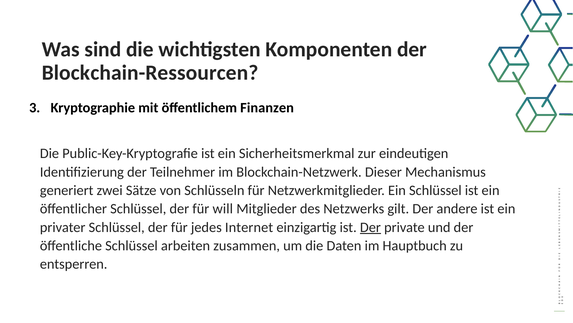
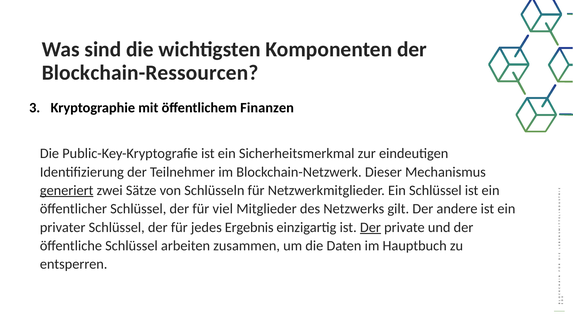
generiert underline: none -> present
will: will -> viel
Internet: Internet -> Ergebnis
